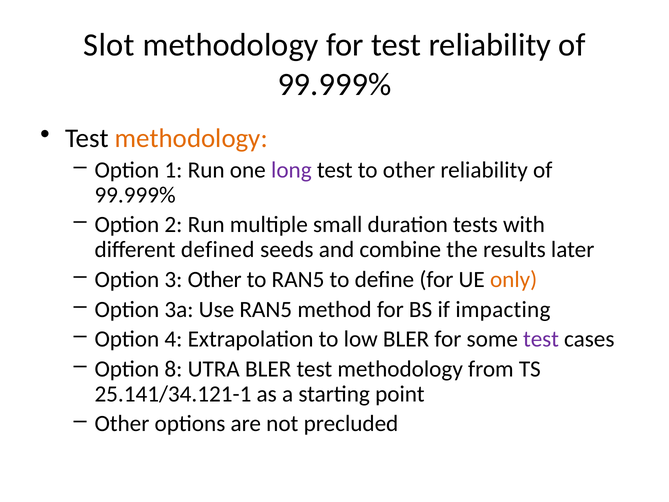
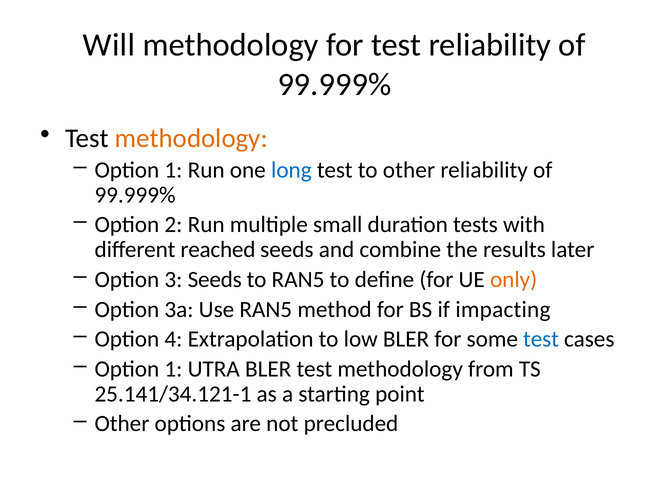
Slot: Slot -> Will
long colour: purple -> blue
defined: defined -> reached
3 Other: Other -> Seeds
test at (541, 339) colour: purple -> blue
8 at (173, 369): 8 -> 1
